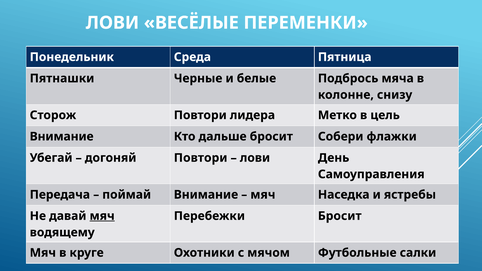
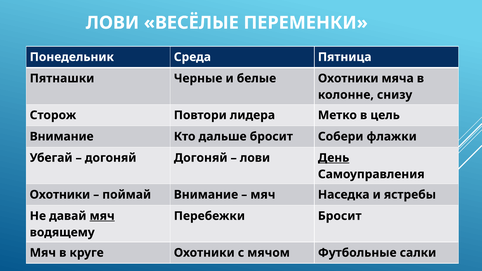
белые Подбрось: Подбрось -> Охотники
догоняй Повтори: Повтори -> Догоняй
День underline: none -> present
Передача at (60, 195): Передача -> Охотники
